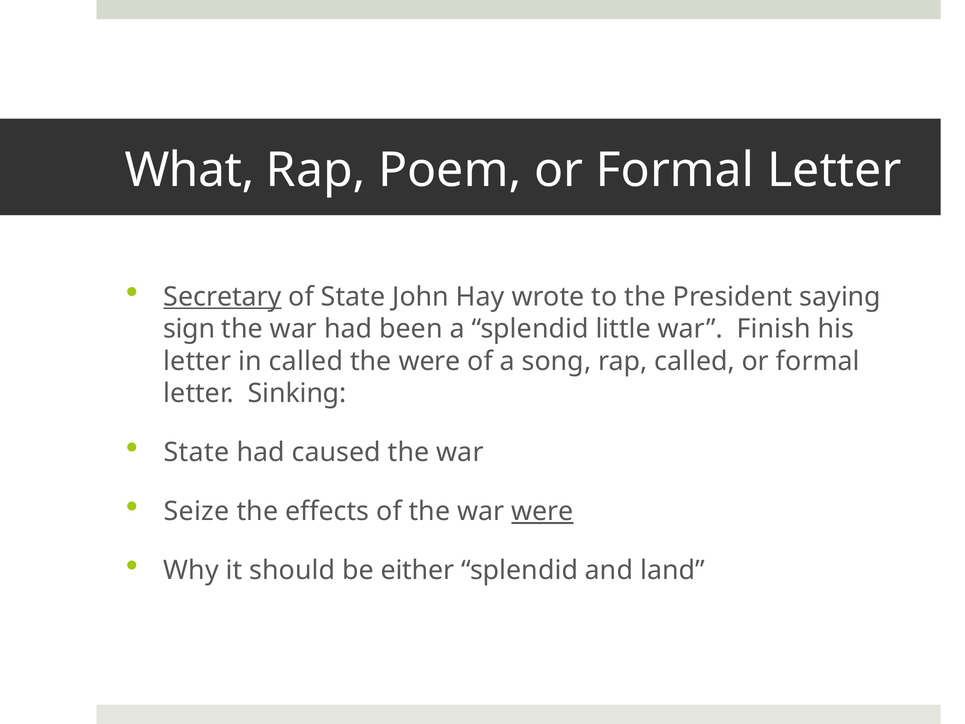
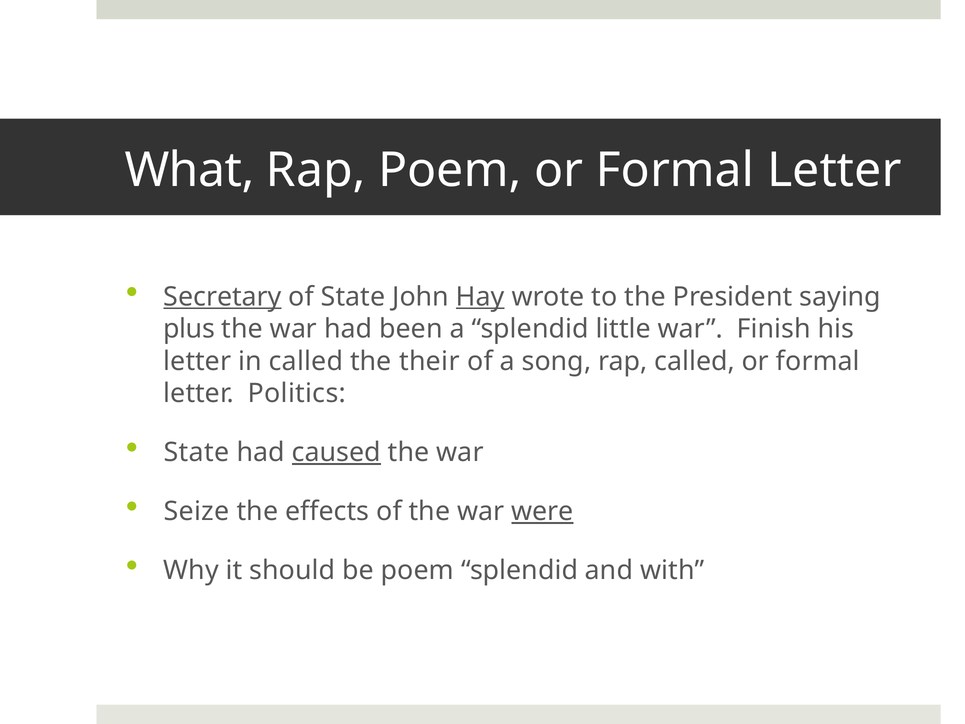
Hay underline: none -> present
sign: sign -> plus
the were: were -> their
Sinking: Sinking -> Politics
caused underline: none -> present
be either: either -> poem
land: land -> with
